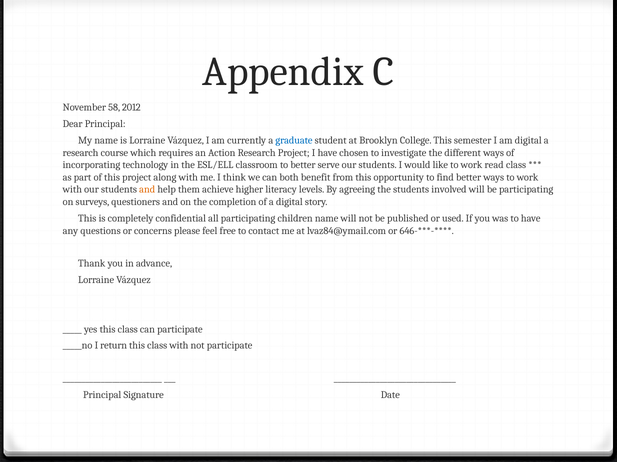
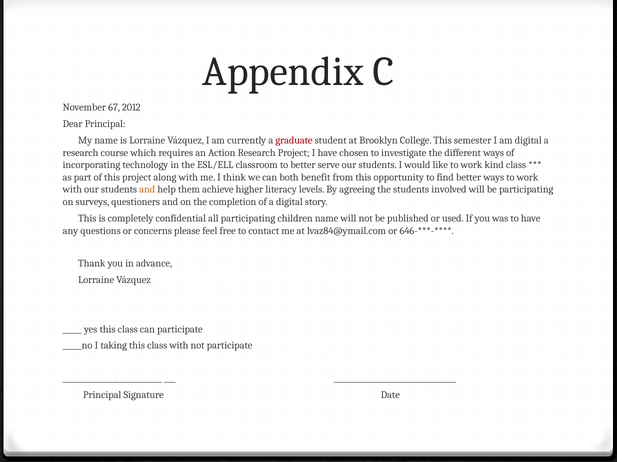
58: 58 -> 67
graduate colour: blue -> red
read: read -> kind
return: return -> taking
